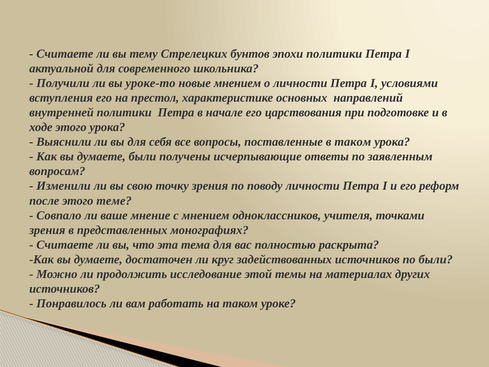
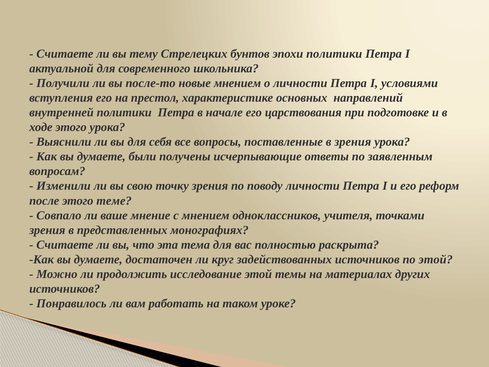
уроке-то: уроке-то -> после-то
в таком: таком -> зрения
по были: были -> этой
